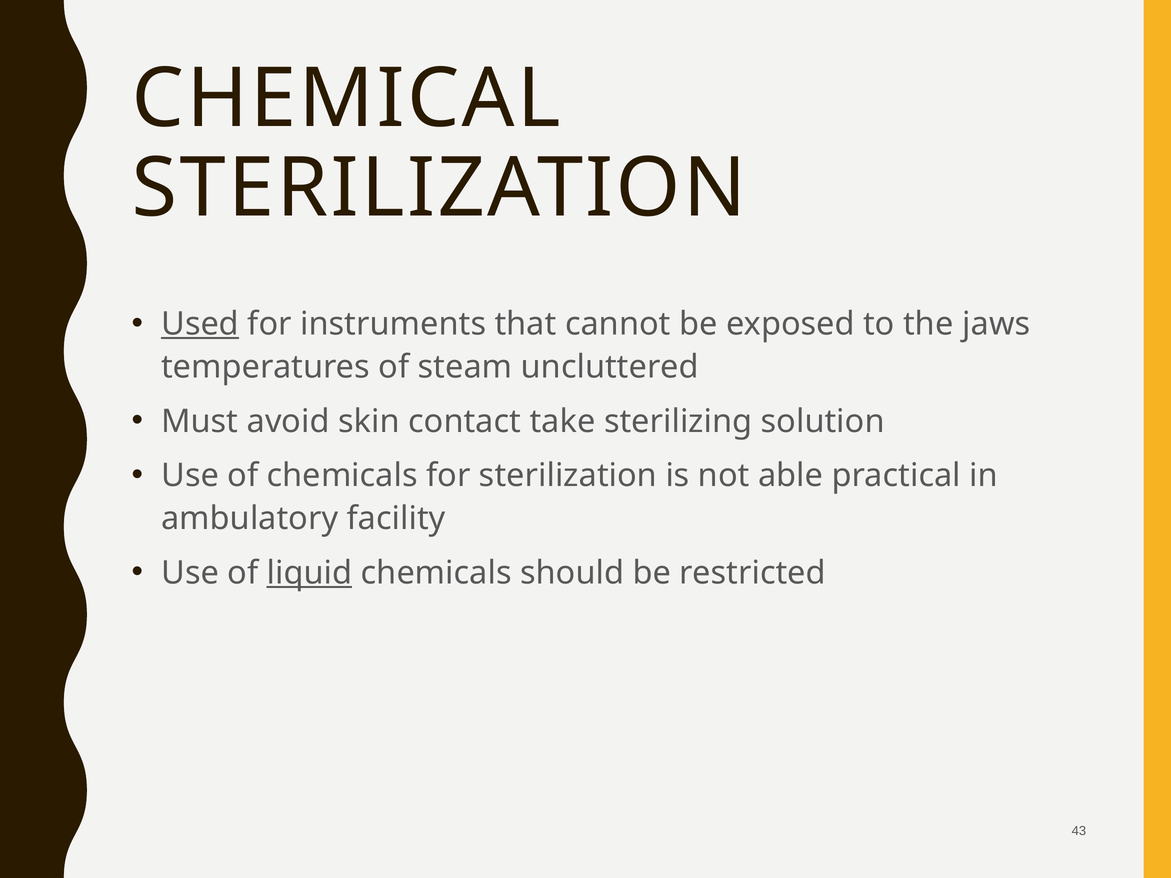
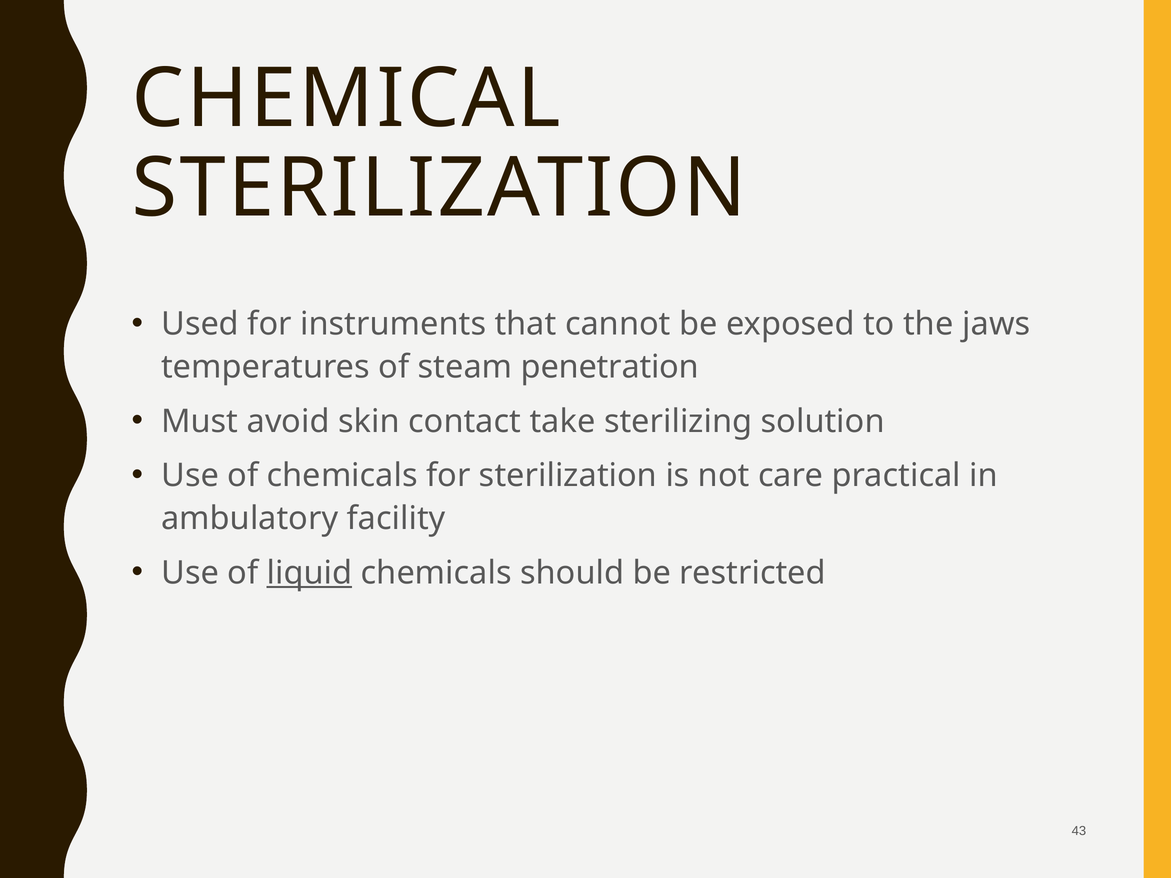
Used underline: present -> none
uncluttered: uncluttered -> penetration
able: able -> care
